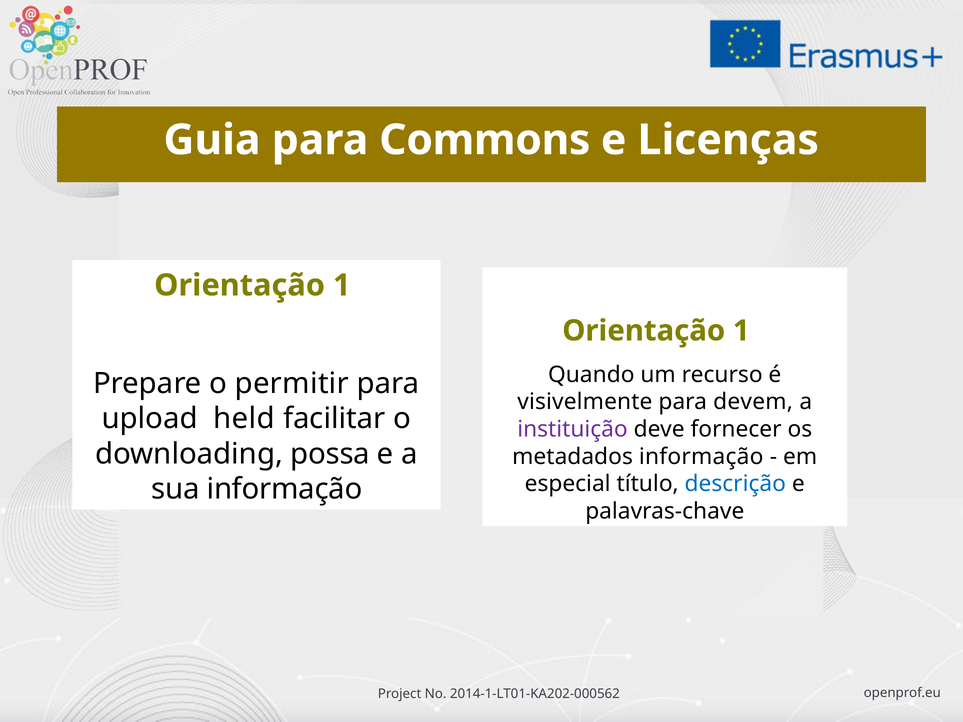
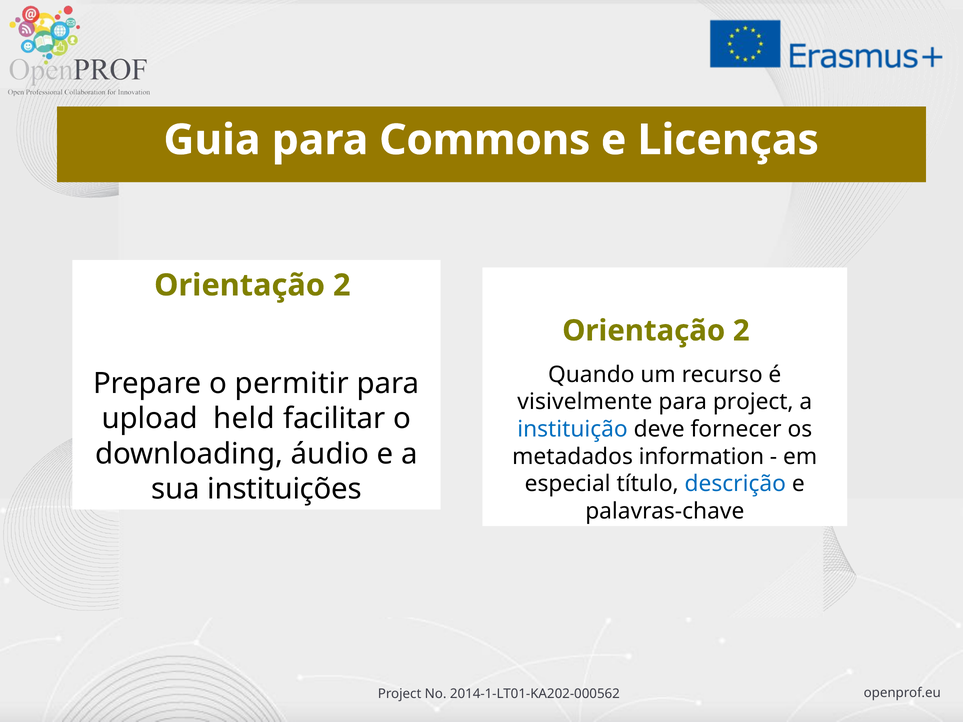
1 at (342, 285): 1 -> 2
1 at (741, 331): 1 -> 2
para devem: devem -> project
instituição colour: purple -> blue
possa: possa -> áudio
metadados informação: informação -> information
sua informação: informação -> instituições
